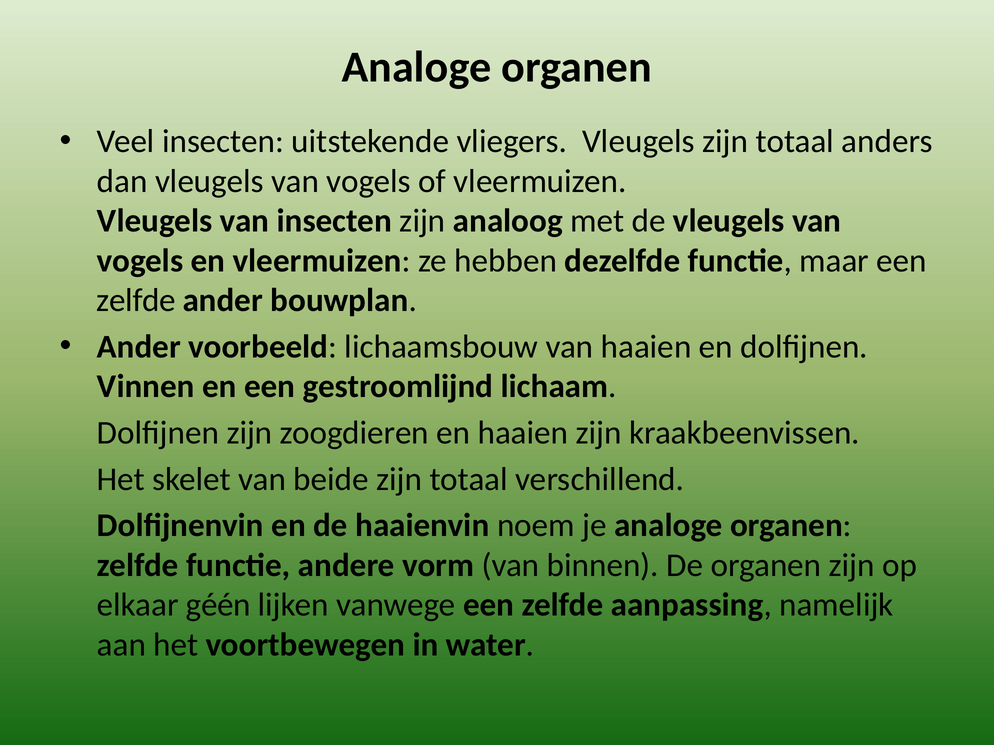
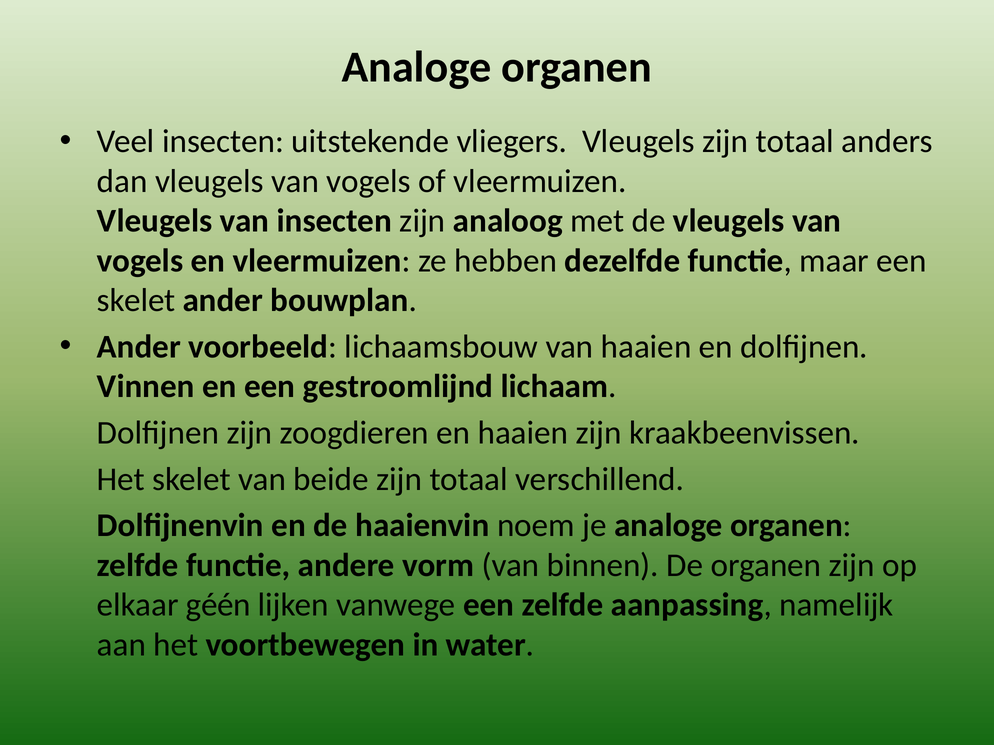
zelfde at (136, 301): zelfde -> skelet
